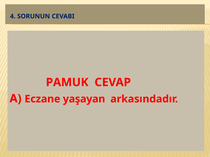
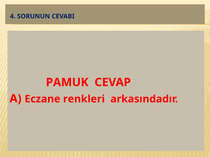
yaşayan: yaşayan -> renkleri
